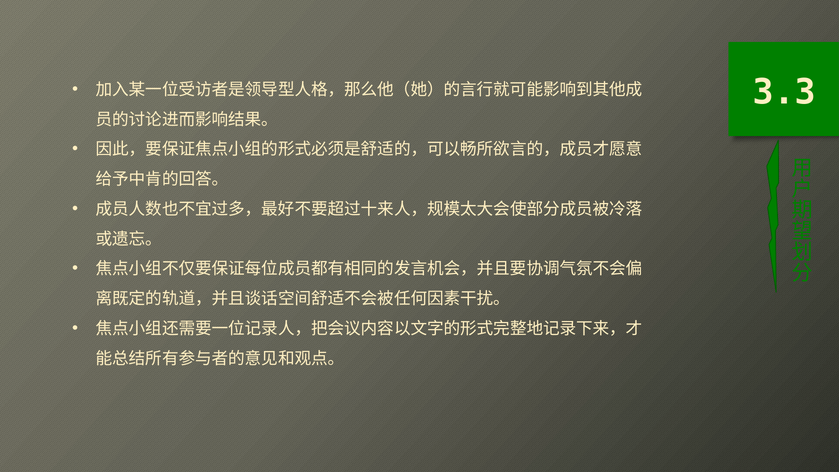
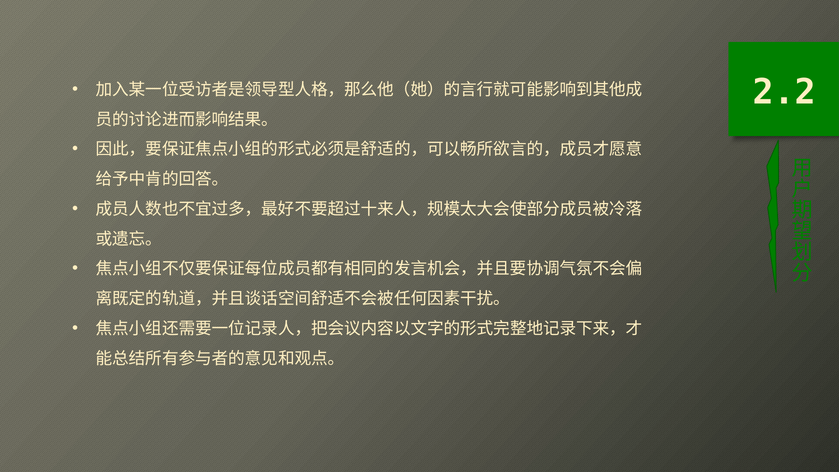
3.3: 3.3 -> 2.2
